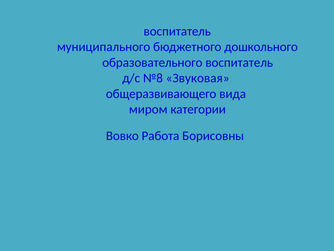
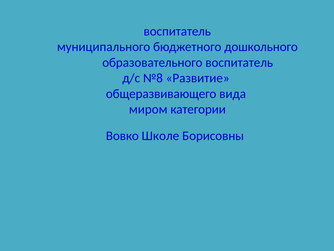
Звуковая: Звуковая -> Развитие
Работа: Работа -> Школе
